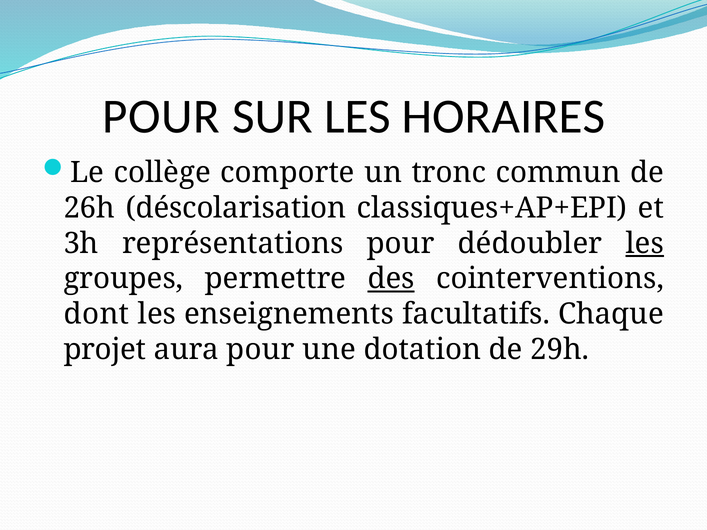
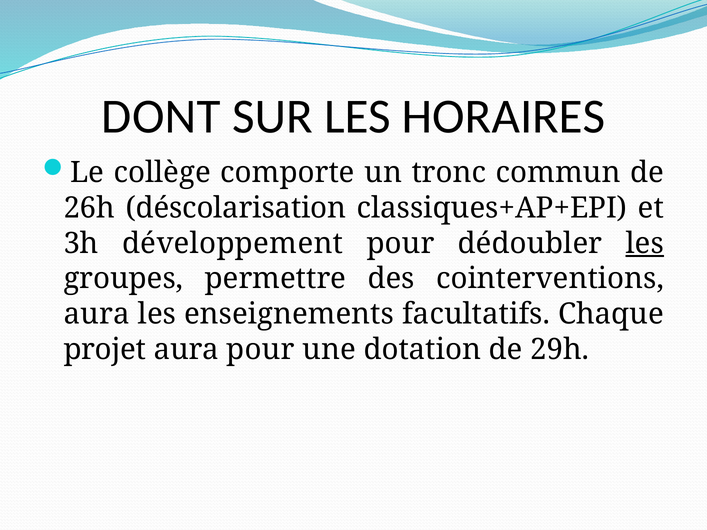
POUR at (161, 117): POUR -> DONT
représentations: représentations -> développement
des underline: present -> none
dont at (97, 314): dont -> aura
